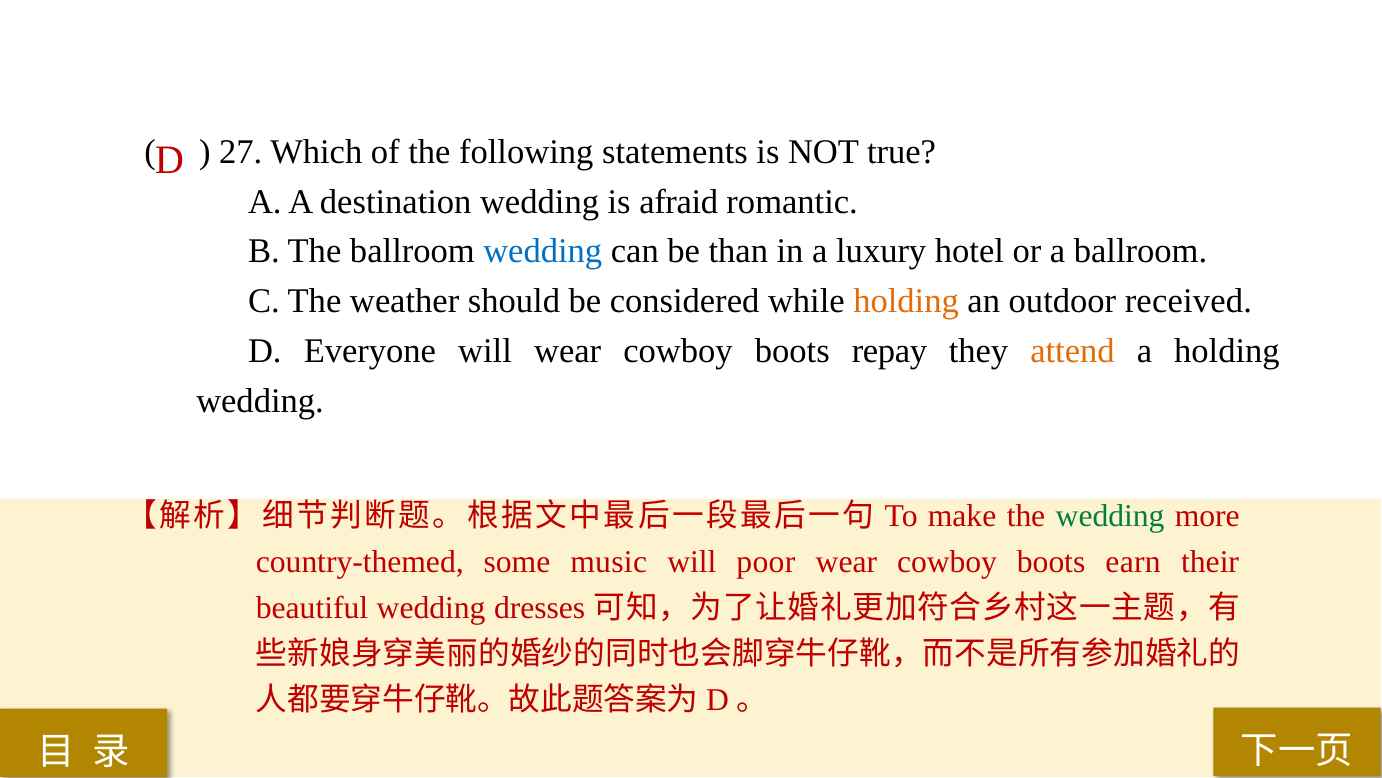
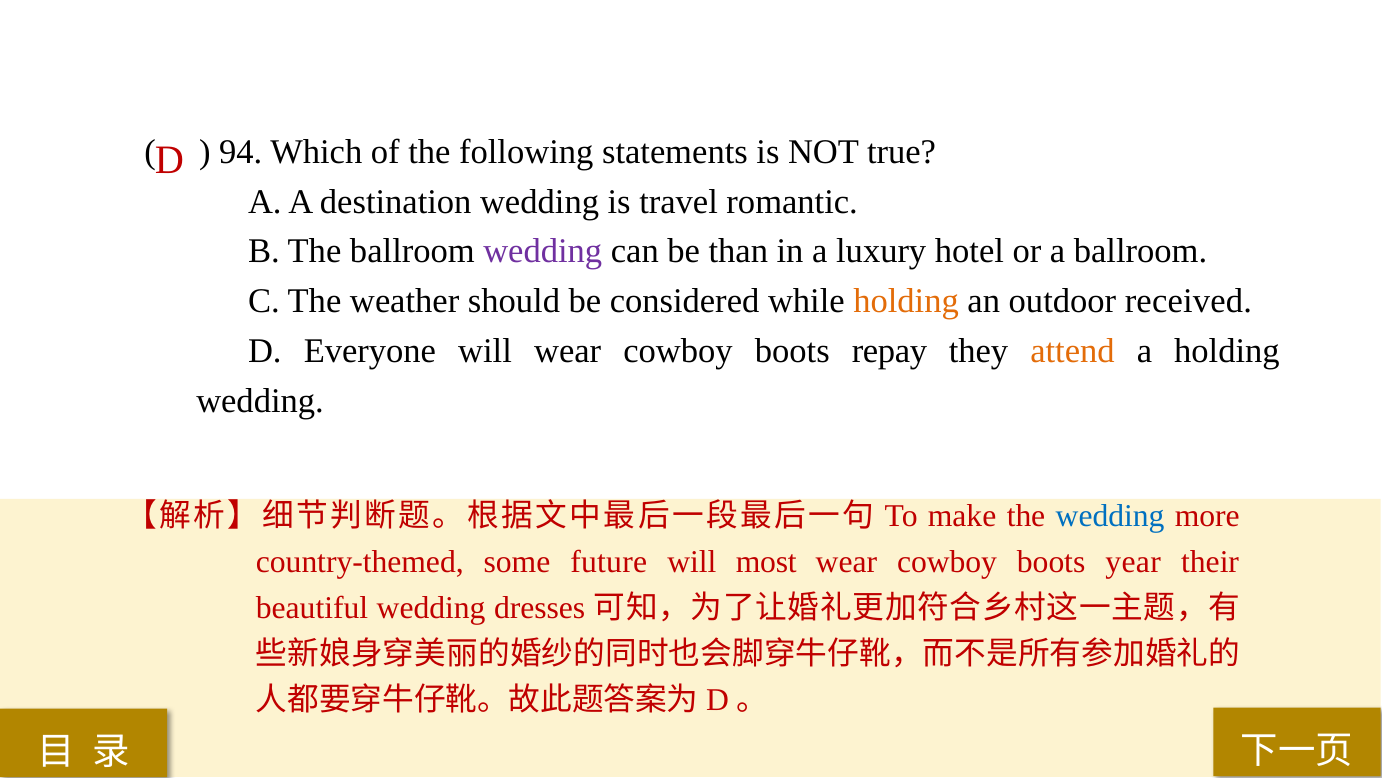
27: 27 -> 94
afraid: afraid -> travel
wedding at (543, 251) colour: blue -> purple
wedding at (1110, 516) colour: green -> blue
music: music -> future
poor: poor -> most
earn: earn -> year
